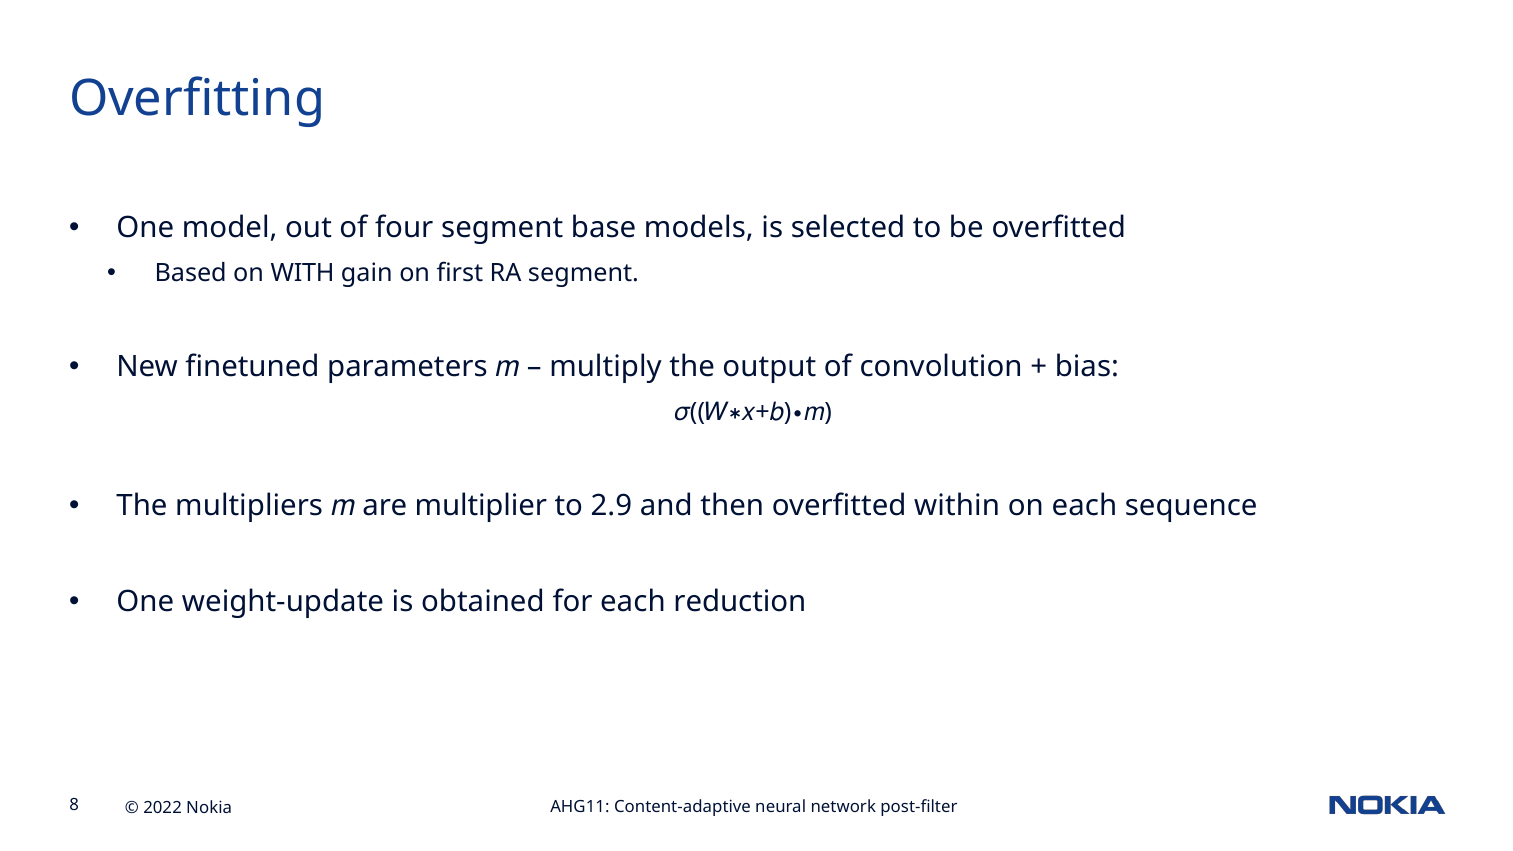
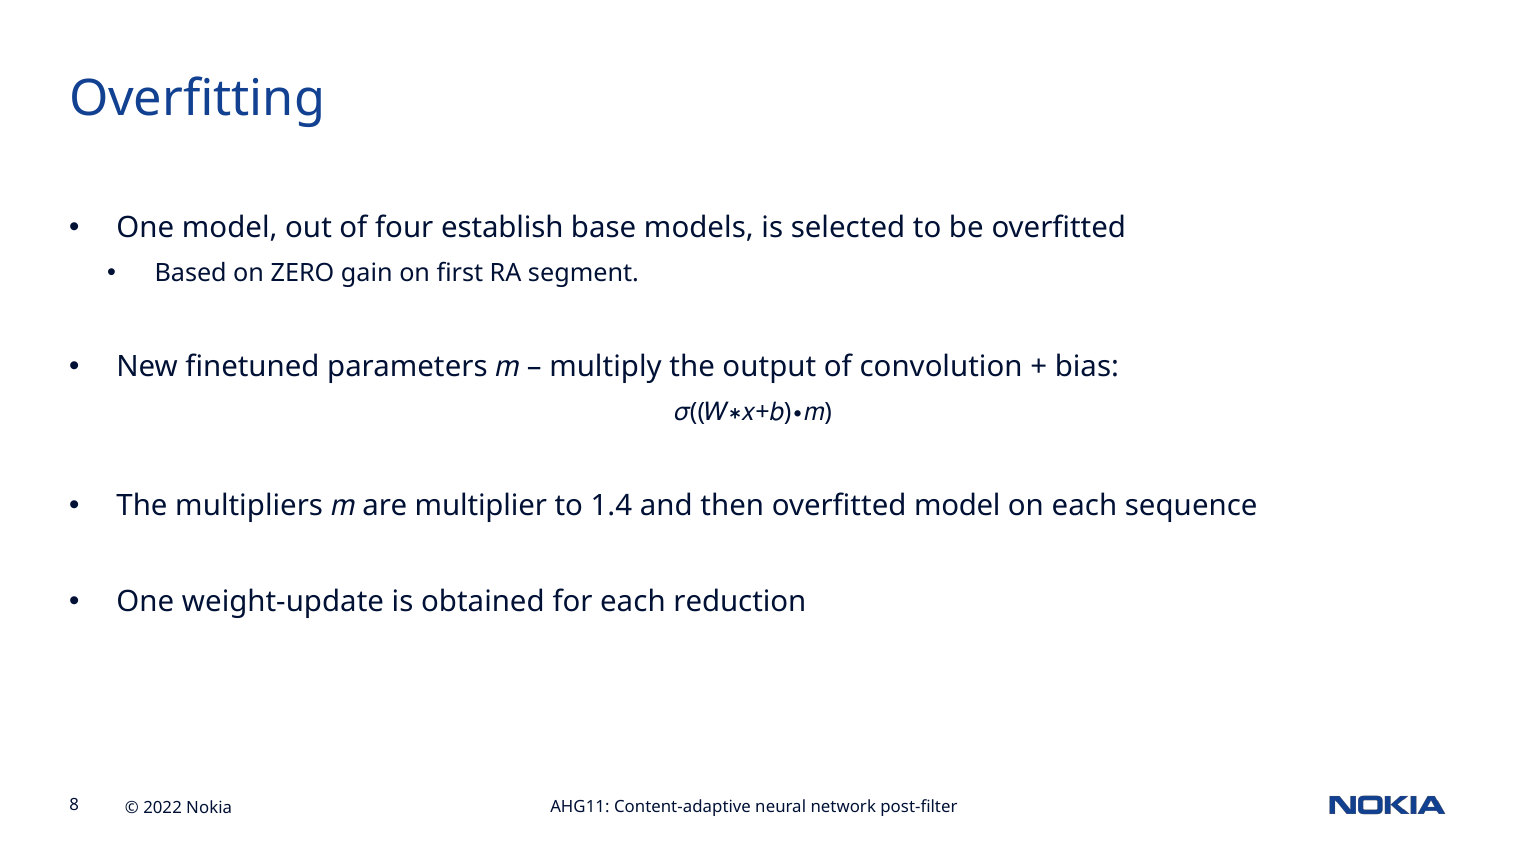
four segment: segment -> establish
WITH: WITH -> ZERO
2.9: 2.9 -> 1.4
overfitted within: within -> model
